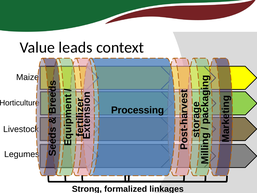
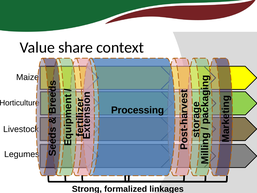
leads: leads -> share
